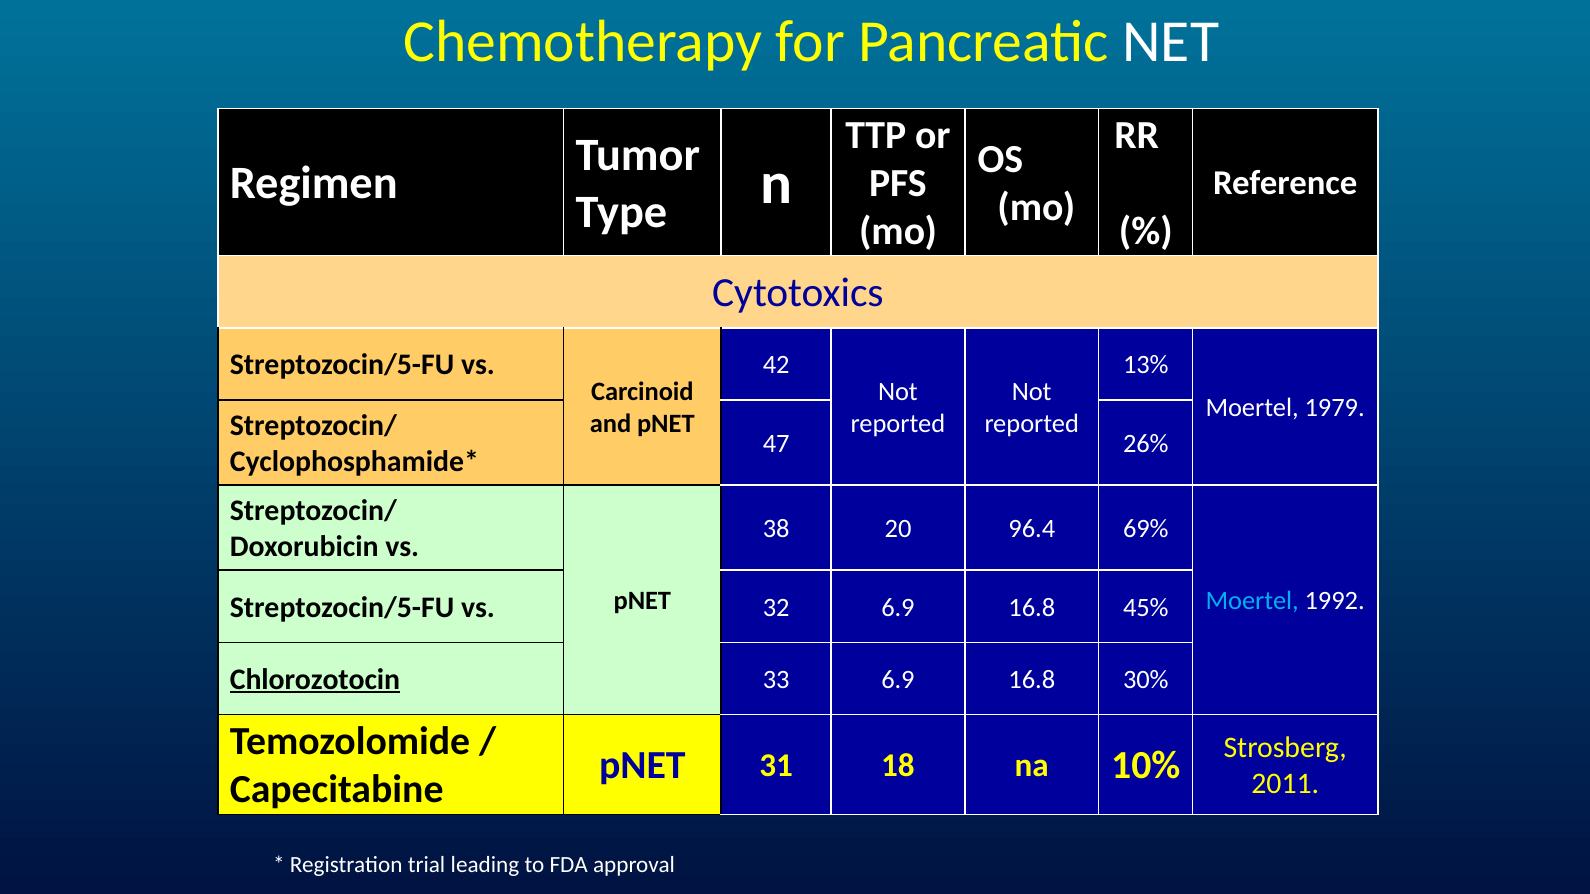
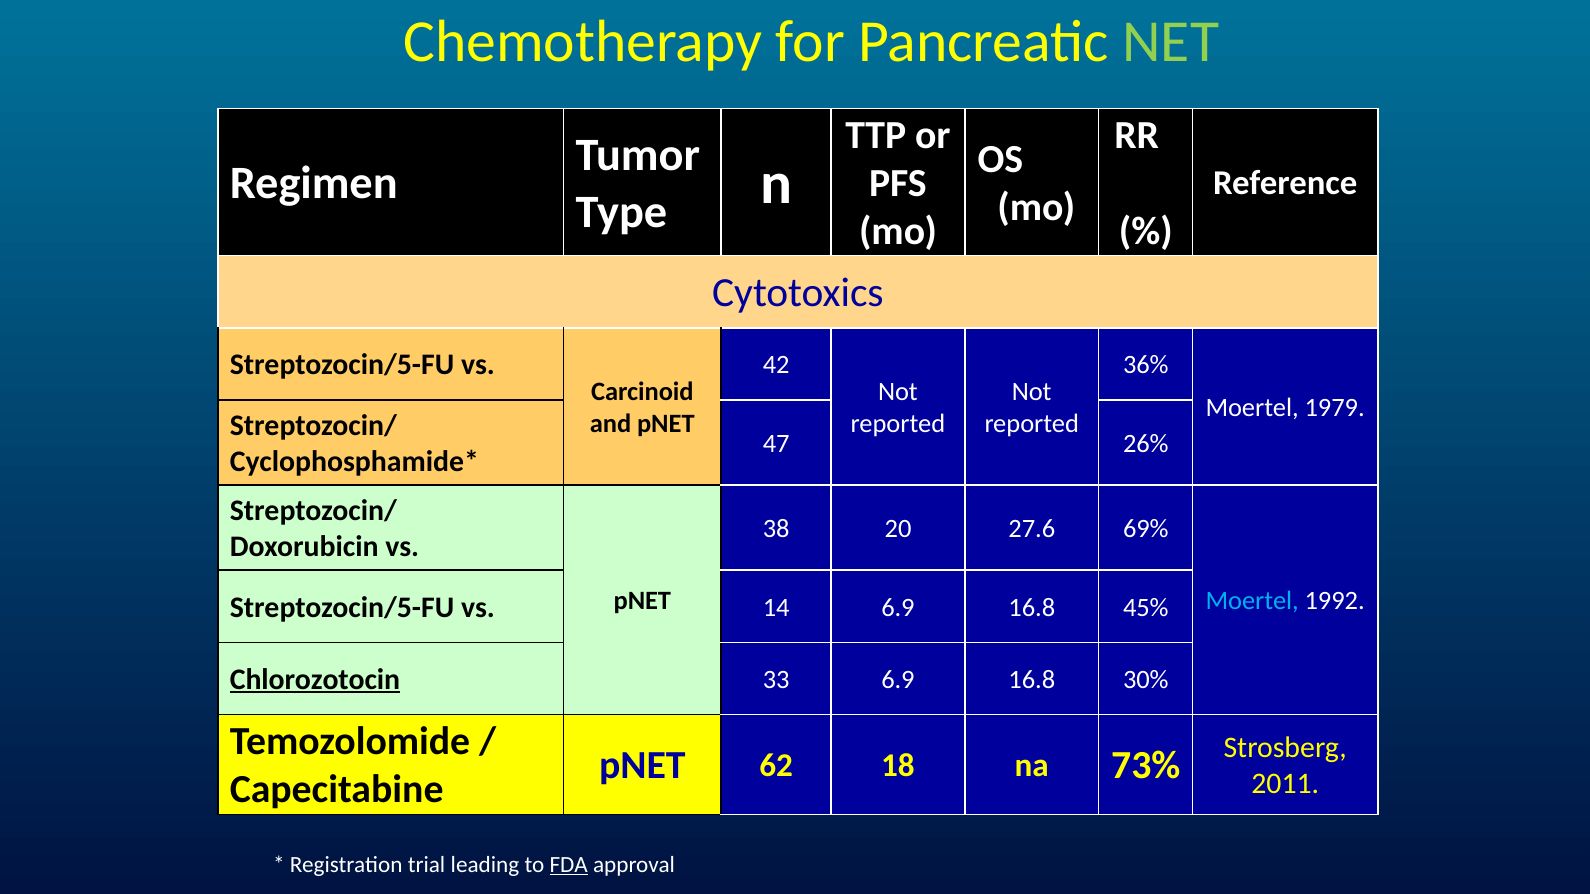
NET colour: white -> light green
13%: 13% -> 36%
96.4: 96.4 -> 27.6
32: 32 -> 14
31: 31 -> 62
10%: 10% -> 73%
FDA underline: none -> present
